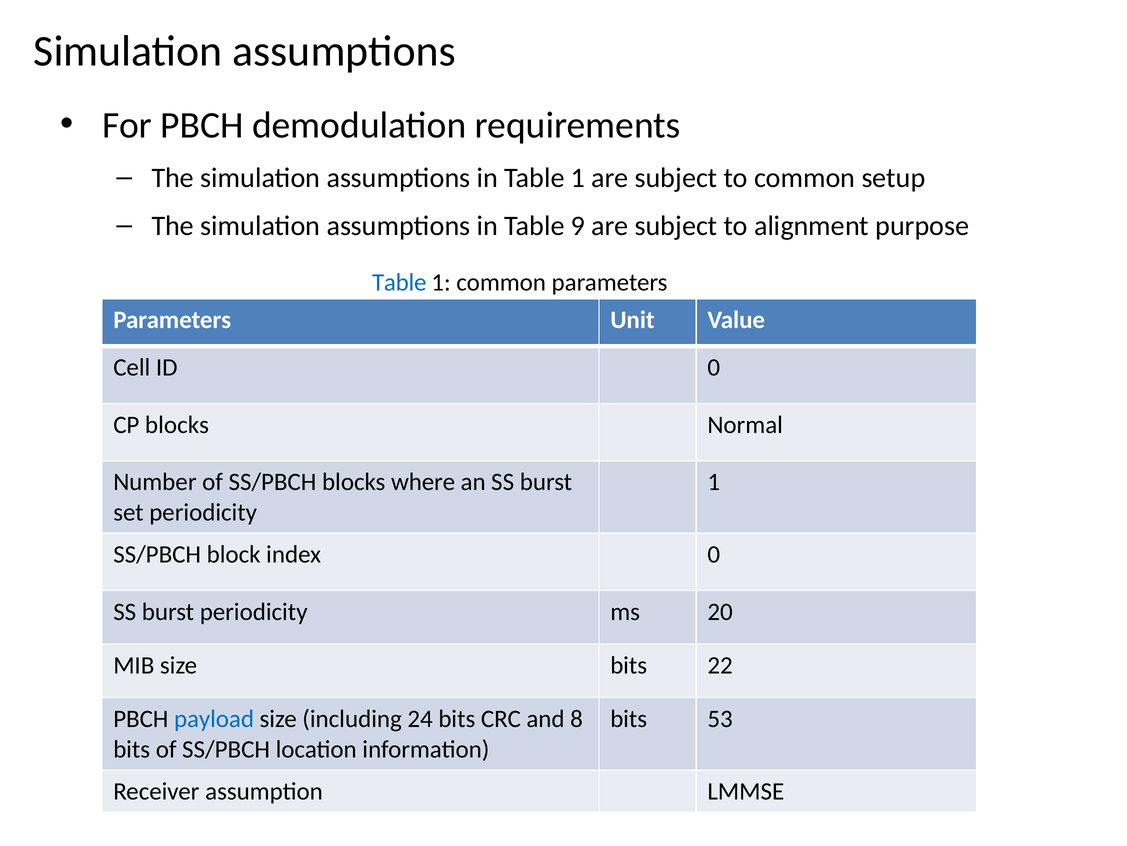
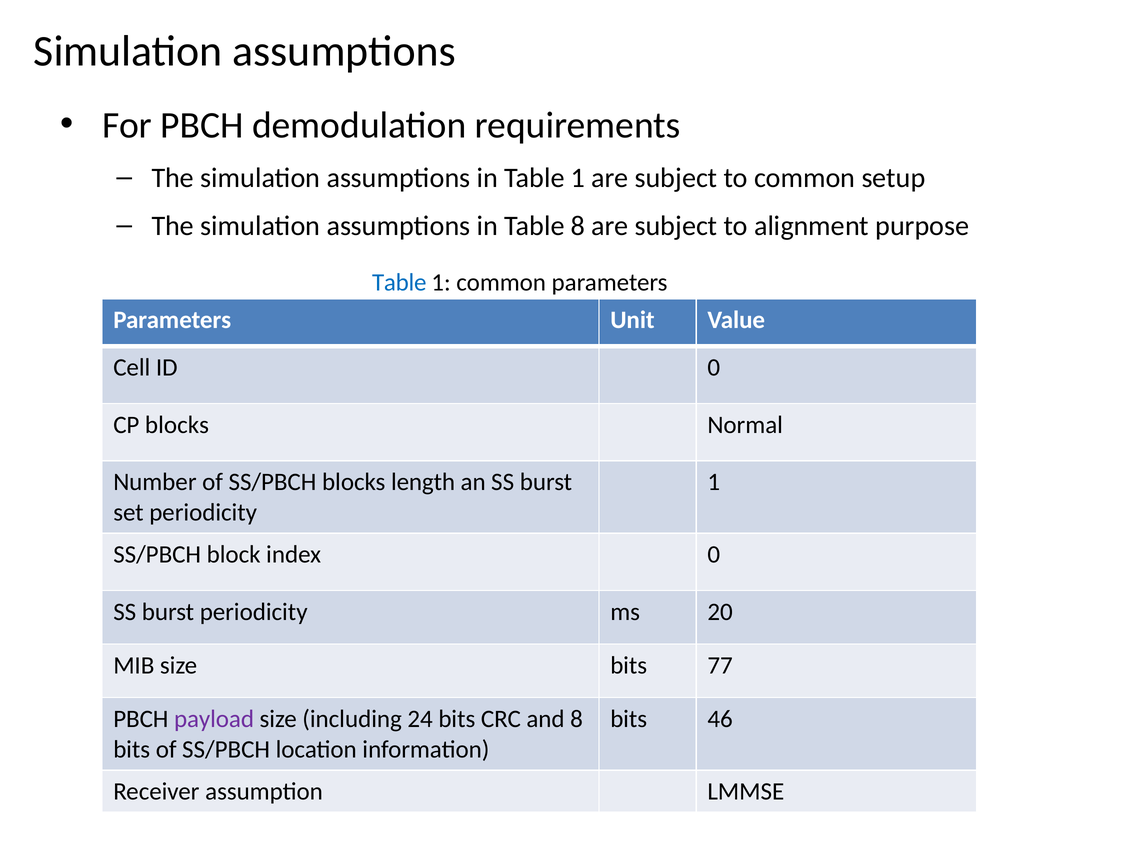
Table 9: 9 -> 8
where: where -> length
22: 22 -> 77
payload colour: blue -> purple
53: 53 -> 46
